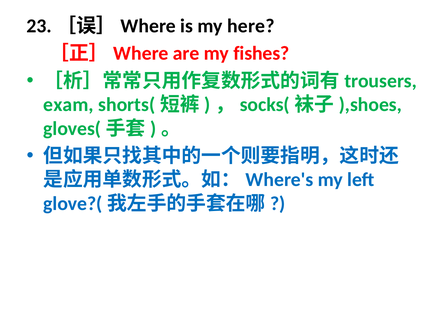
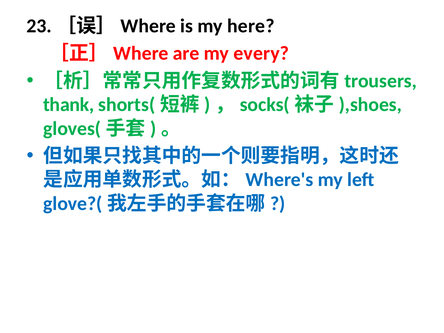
fishes: fishes -> every
exam: exam -> thank
